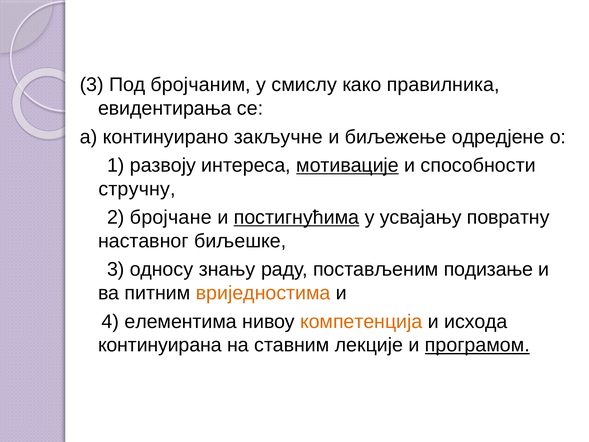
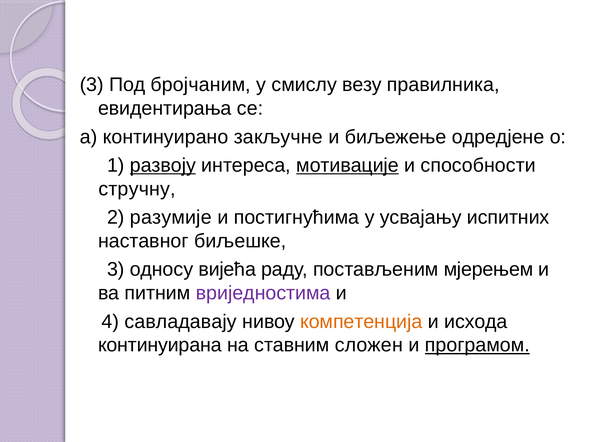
како: како -> везу
развоју underline: none -> present
бројчане: бројчане -> разумије
постигнућима underline: present -> none
повратну: повратну -> испитних
знању: знању -> вијећа
подизање: подизање -> мјерењем
вриједностима colour: orange -> purple
елементима: елементима -> савладавају
лекције: лекције -> сложен
